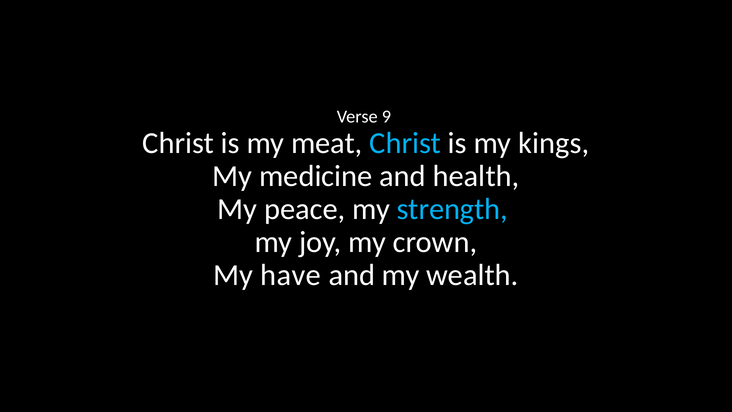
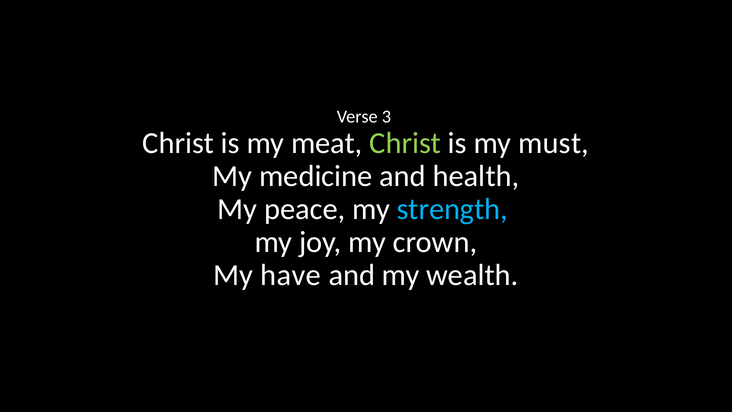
9: 9 -> 3
Christ at (405, 143) colour: light blue -> light green
kings: kings -> must
